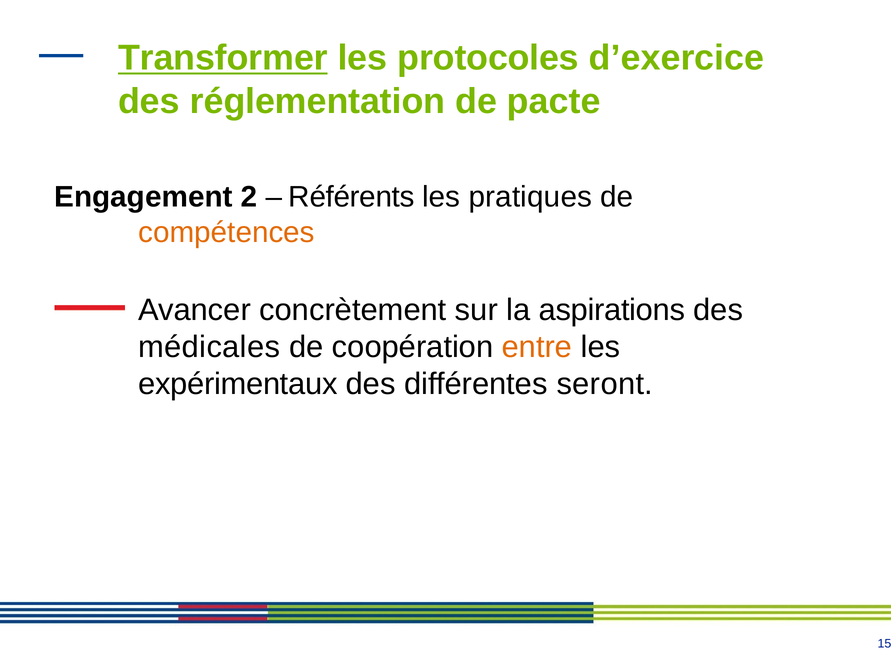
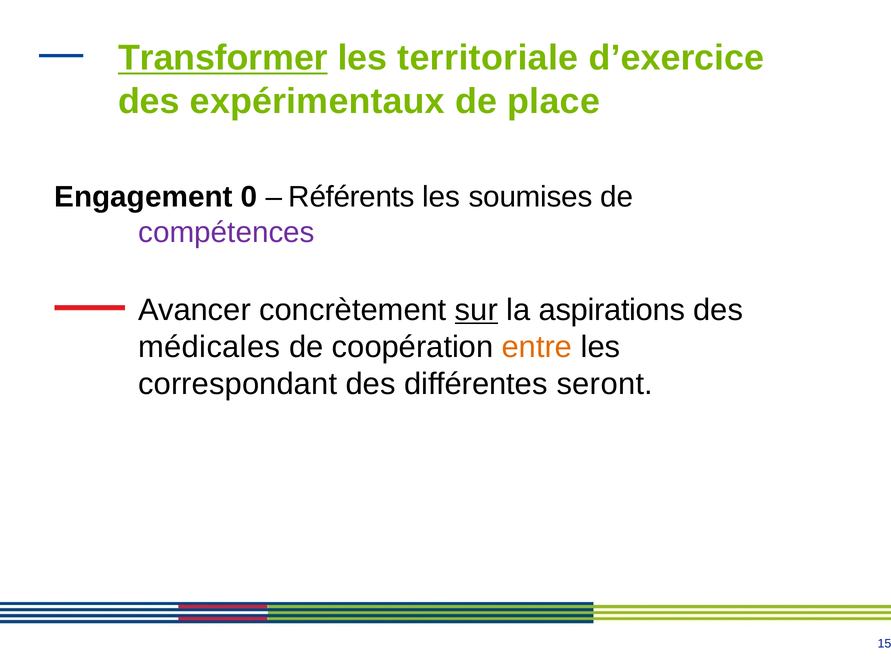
protocoles: protocoles -> territoriale
réglementation: réglementation -> expérimentaux
pacte: pacte -> place
2: 2 -> 0
pratiques: pratiques -> soumises
compétences colour: orange -> purple
sur underline: none -> present
expérimentaux: expérimentaux -> correspondant
